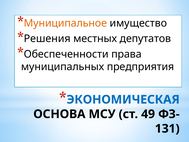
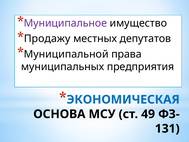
Муниципальное colour: orange -> purple
Решения: Решения -> Продажу
Обеспеченности: Обеспеченности -> Муниципальной
